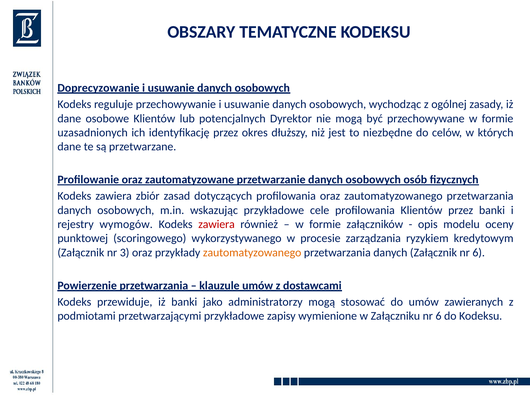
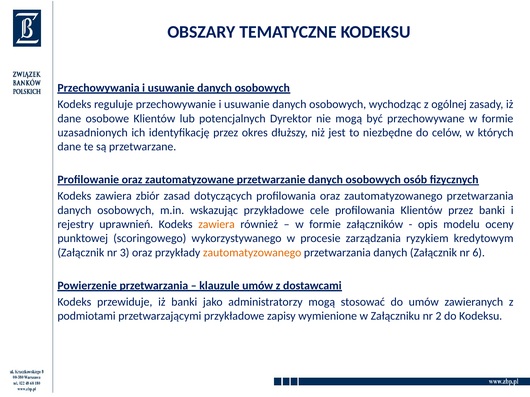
Doprecyzowanie: Doprecyzowanie -> Przechowywania
wymogów: wymogów -> uprawnień
zawiera at (217, 225) colour: red -> orange
Załączniku nr 6: 6 -> 2
